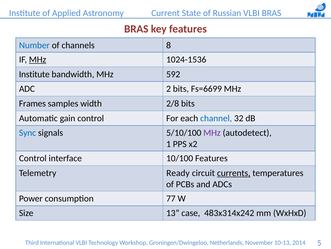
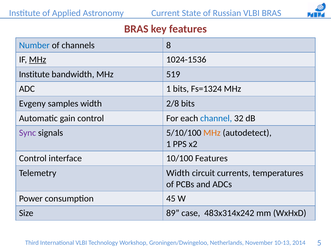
592: 592 -> 519
ADC 2: 2 -> 1
Fs=6699: Fs=6699 -> Fs=1324
Frames: Frames -> Evgeny
Sync colour: blue -> purple
MHz at (212, 132) colour: purple -> orange
Telemetry Ready: Ready -> Width
currents underline: present -> none
77: 77 -> 45
13: 13 -> 89
